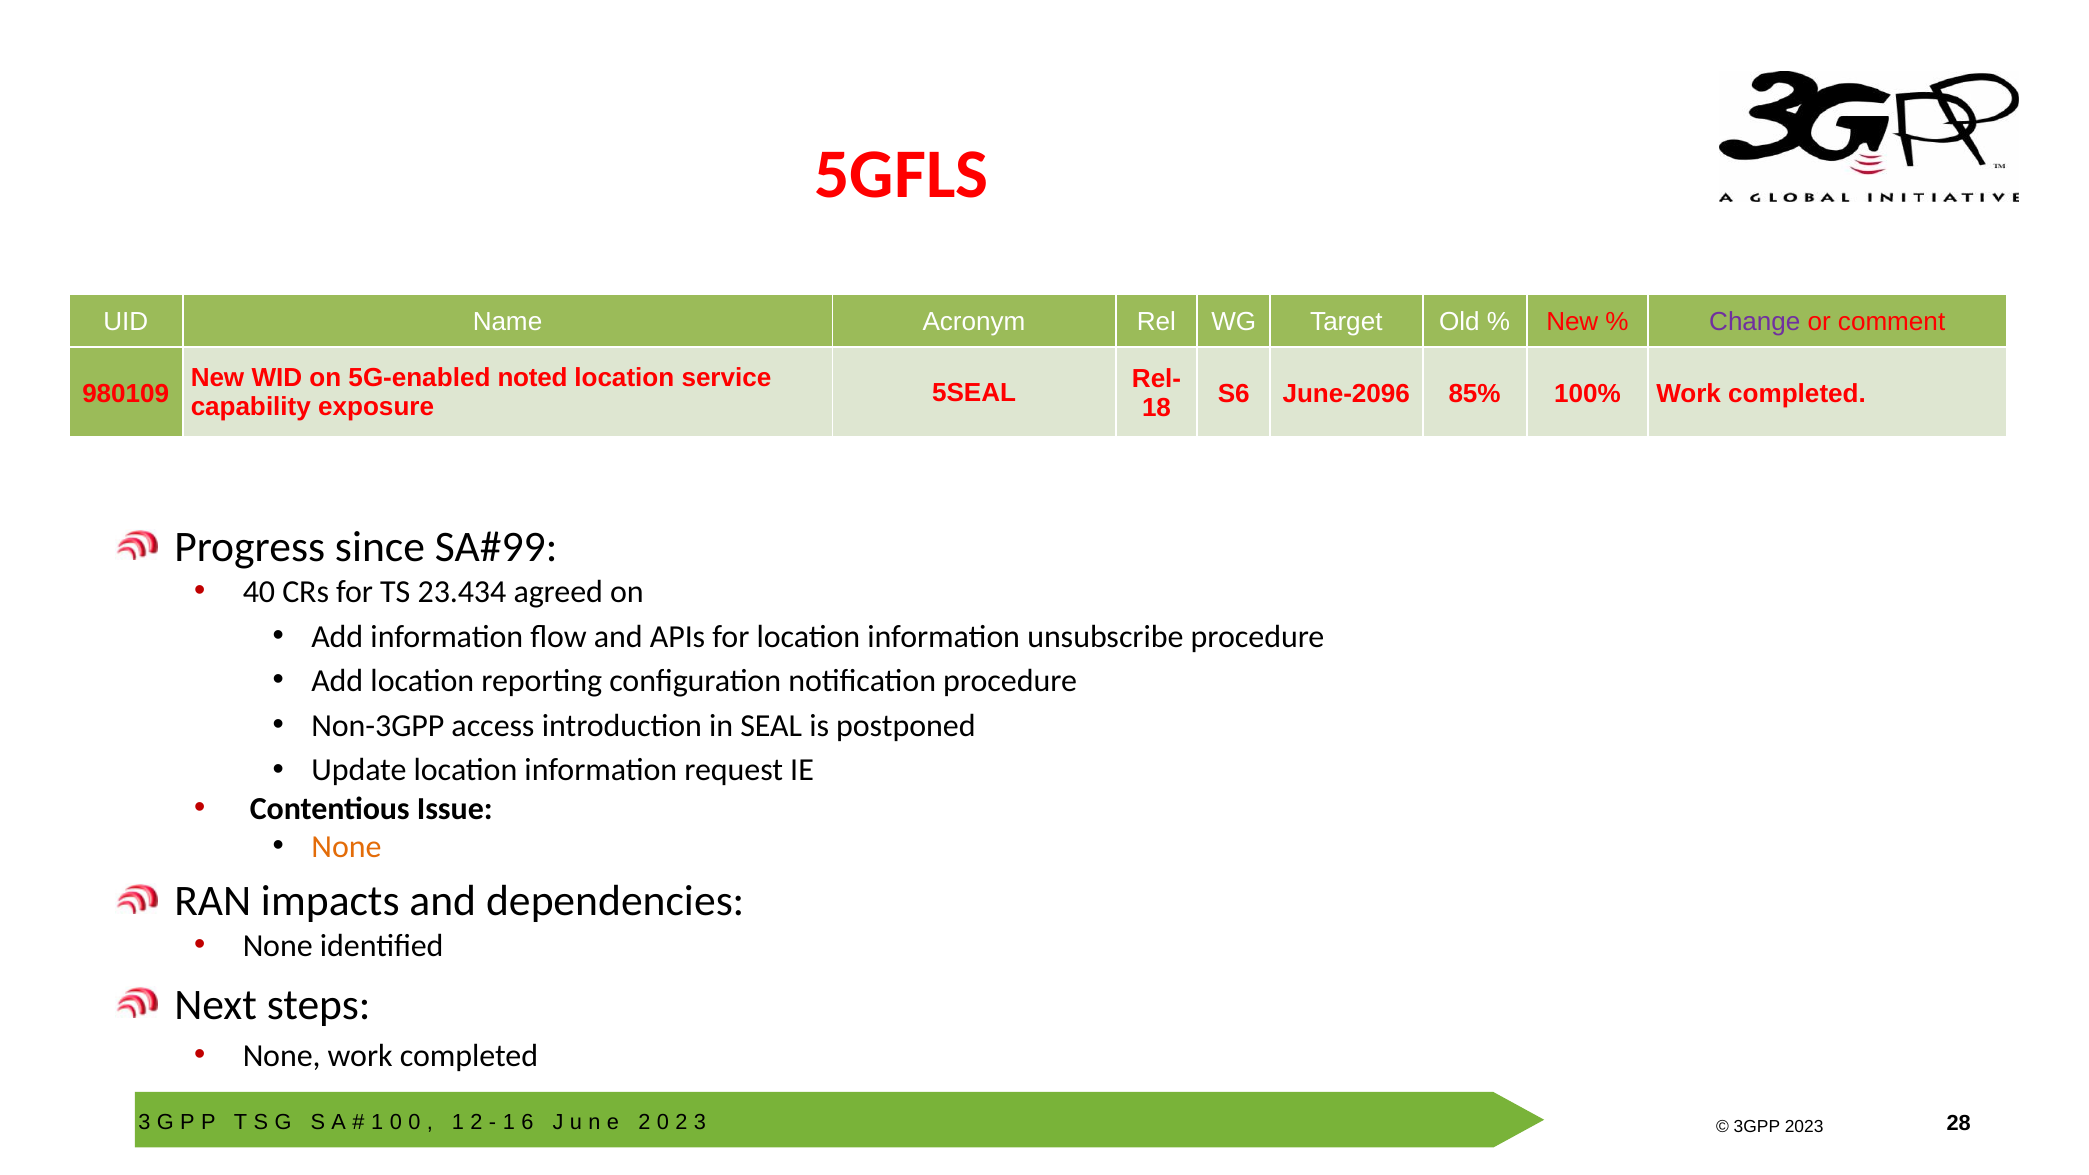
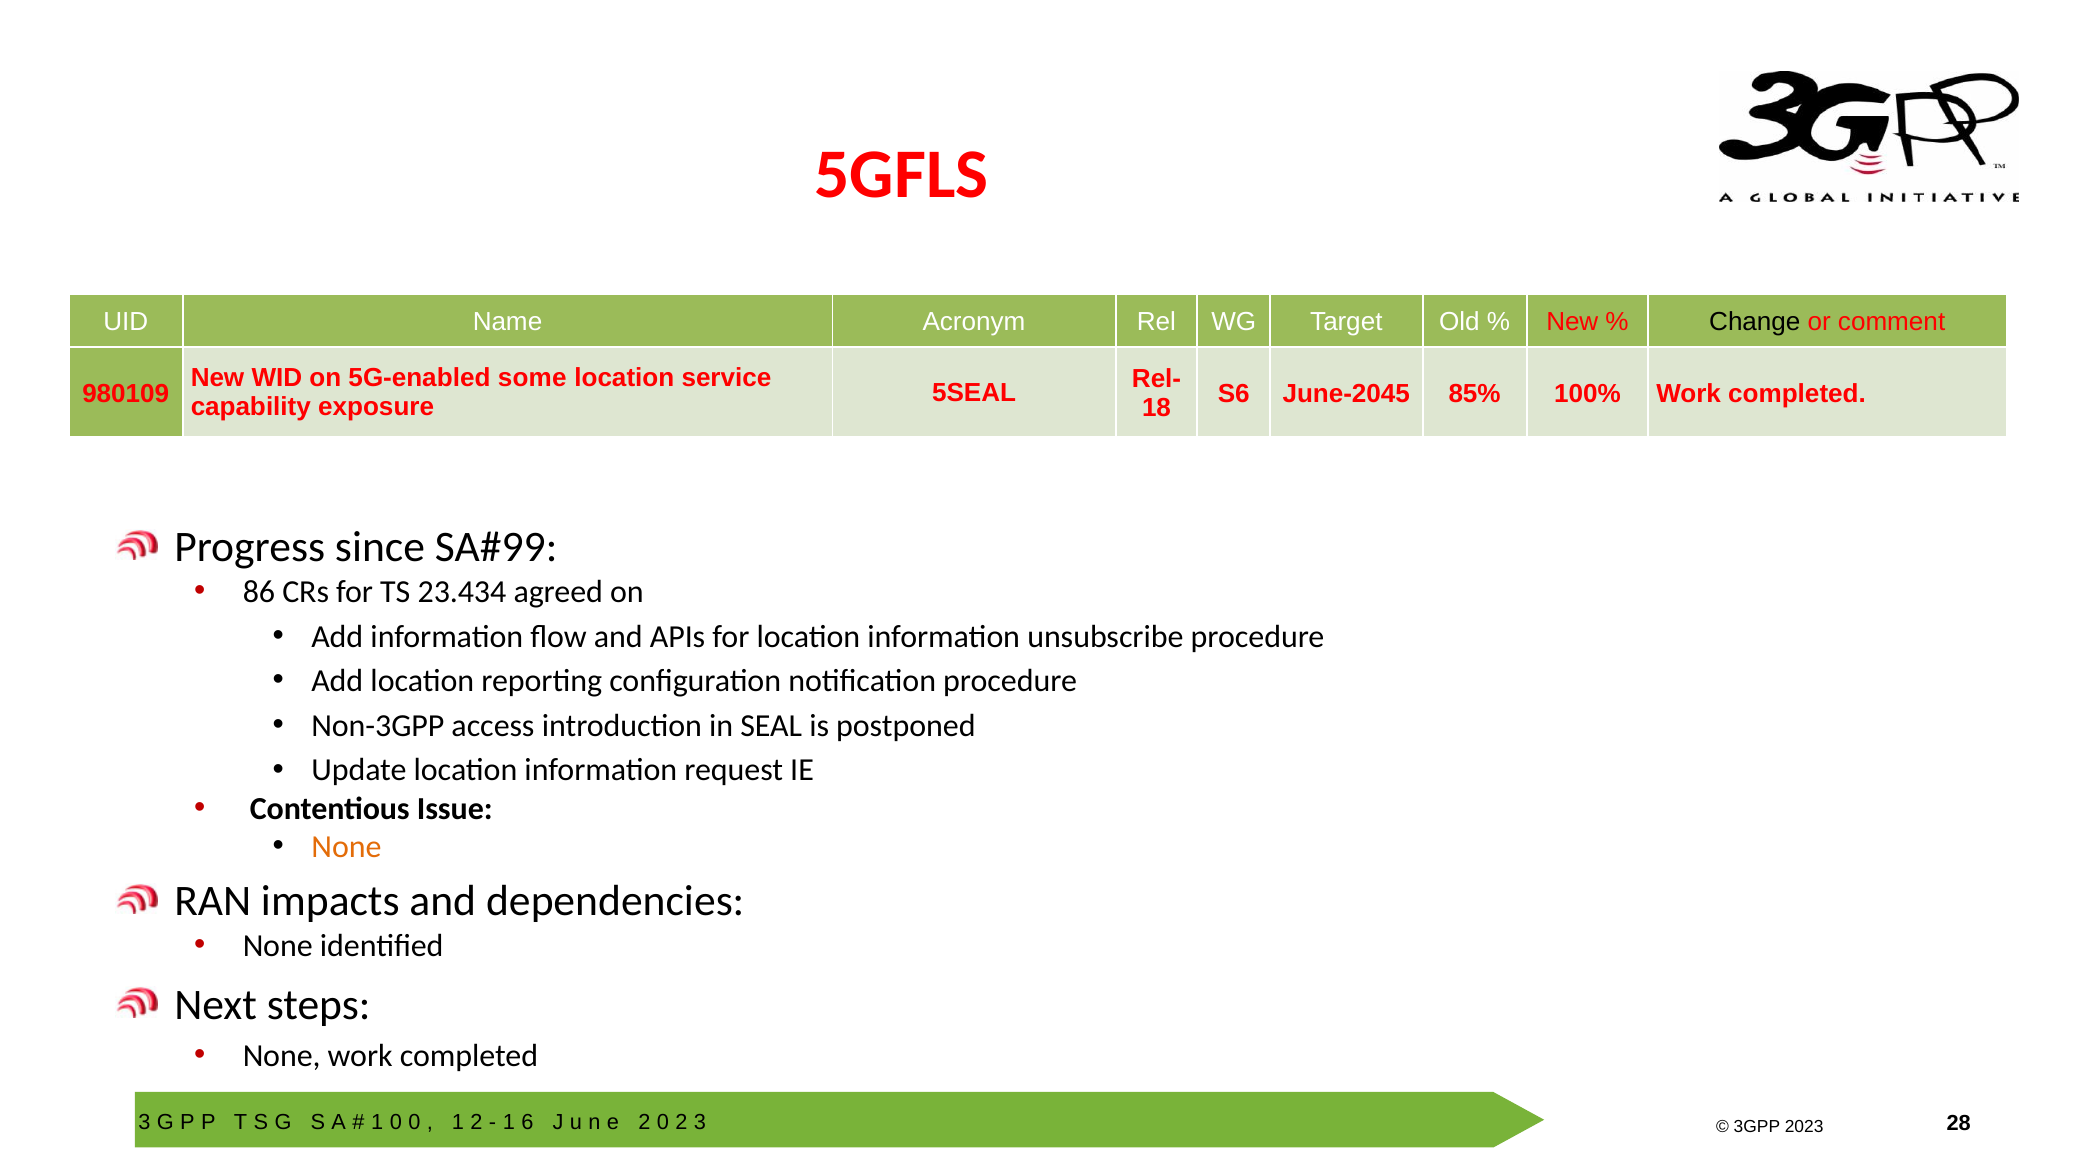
Change colour: purple -> black
noted: noted -> some
June-2096: June-2096 -> June-2045
40: 40 -> 86
